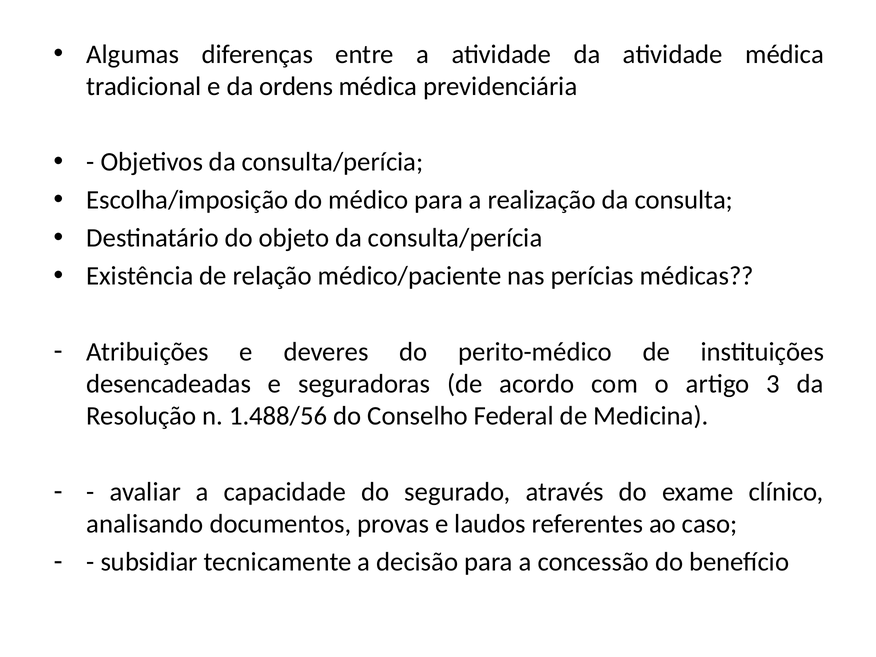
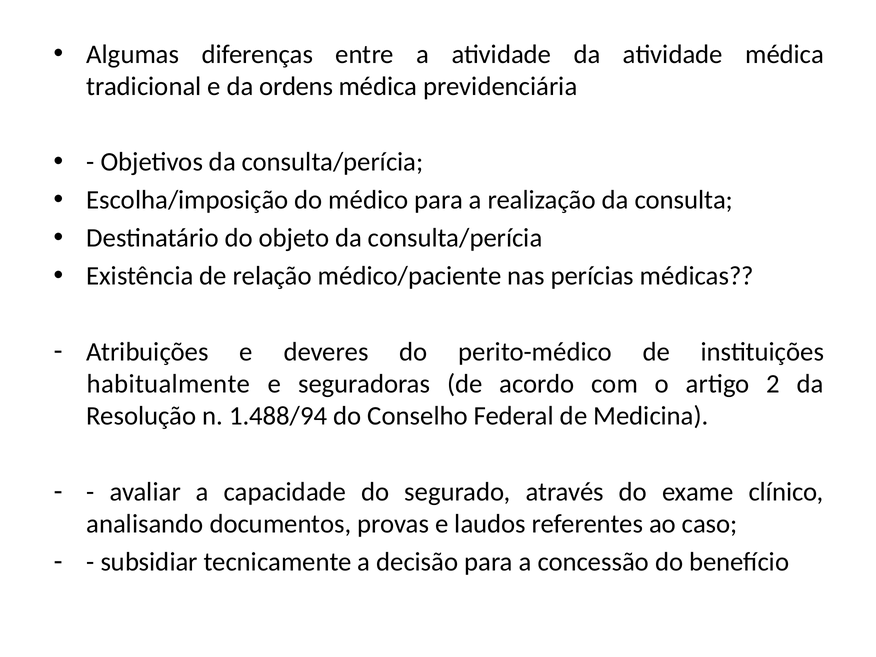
desencadeadas: desencadeadas -> habitualmente
3: 3 -> 2
1.488/56: 1.488/56 -> 1.488/94
